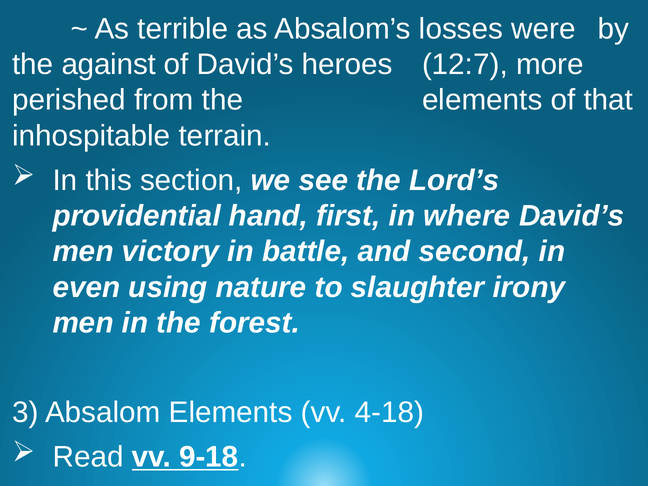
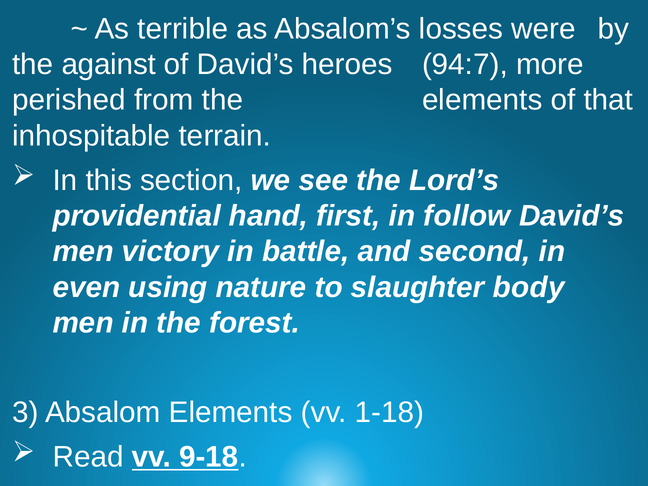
12:7: 12:7 -> 94:7
where: where -> follow
irony: irony -> body
4-18: 4-18 -> 1-18
